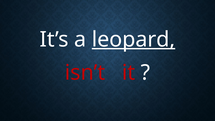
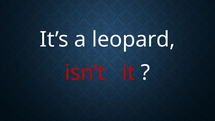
leopard underline: present -> none
